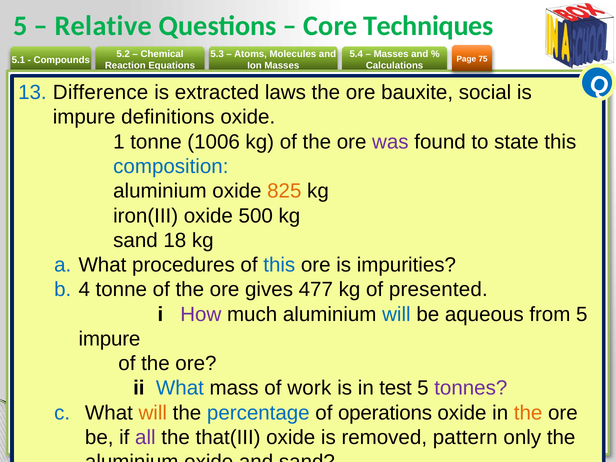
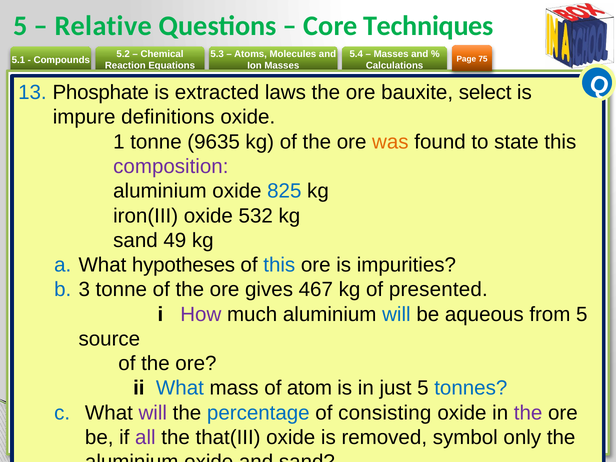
Difference: Difference -> Phosphate
social: social -> select
1006: 1006 -> 9635
was colour: purple -> orange
composition colour: blue -> purple
825 colour: orange -> blue
500: 500 -> 532
18: 18 -> 49
procedures: procedures -> hypotheses
4: 4 -> 3
477: 477 -> 467
impure at (109, 339): impure -> source
work: work -> atom
test: test -> just
tonnes colour: purple -> blue
will at (153, 413) colour: orange -> purple
operations: operations -> consisting
the at (528, 413) colour: orange -> purple
pattern: pattern -> symbol
